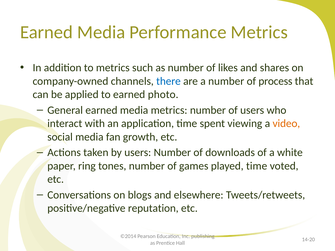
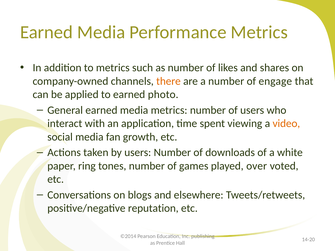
there colour: blue -> orange
process: process -> engage
played time: time -> over
